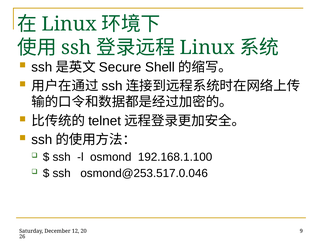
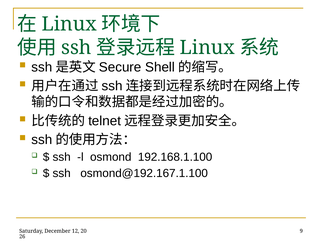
osmond@253.517.0.046: osmond@253.517.0.046 -> osmond@192.167.1.100
